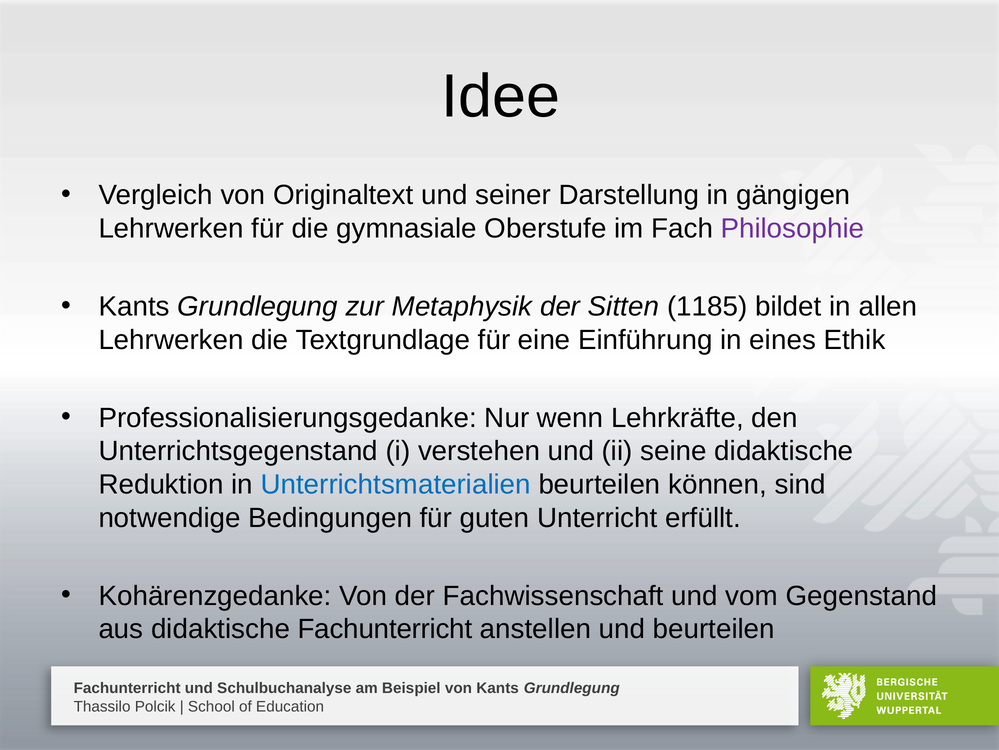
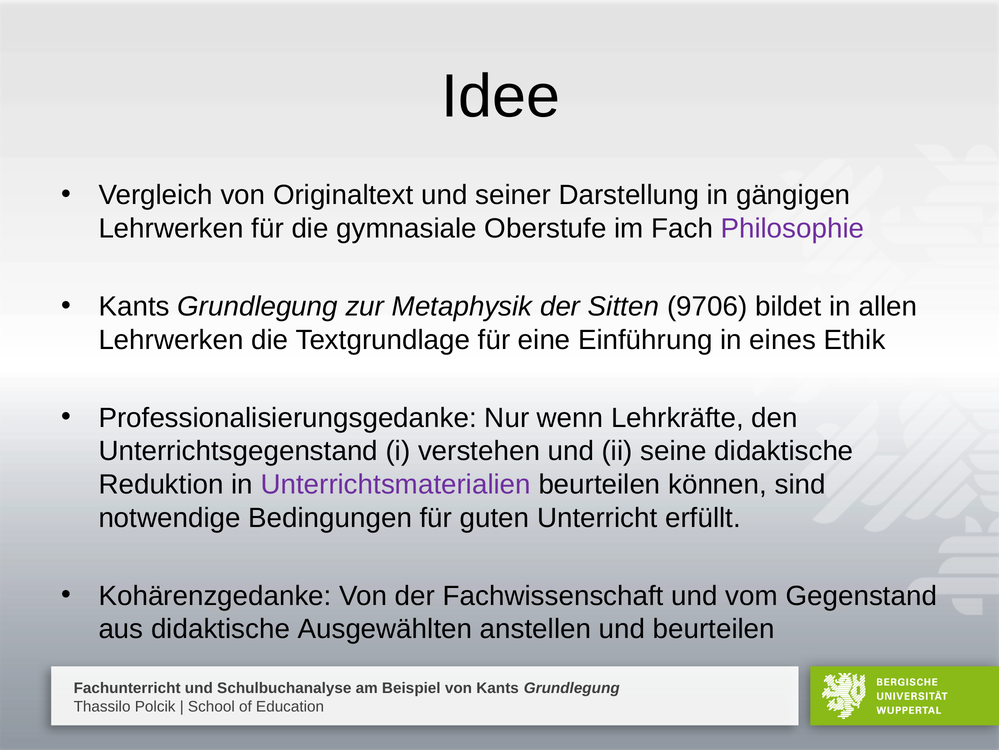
1185: 1185 -> 9706
Unterrichtsmaterialien colour: blue -> purple
didaktische Fachunterricht: Fachunterricht -> Ausgewählten
